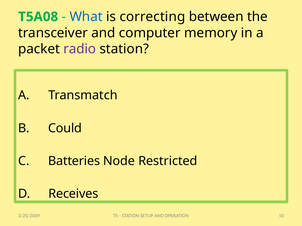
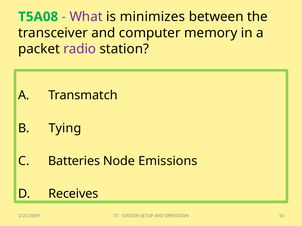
What colour: blue -> purple
correcting: correcting -> minimizes
Could: Could -> Tying
Restricted: Restricted -> Emissions
